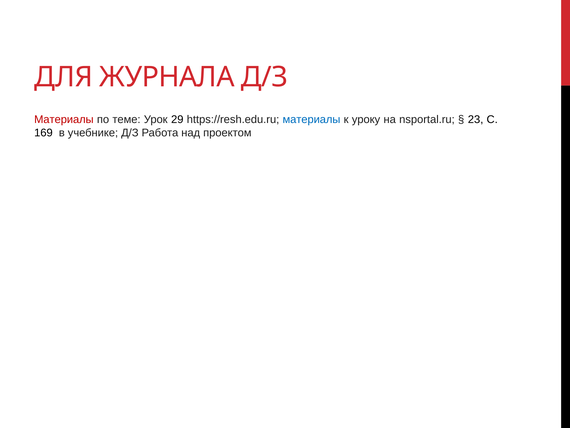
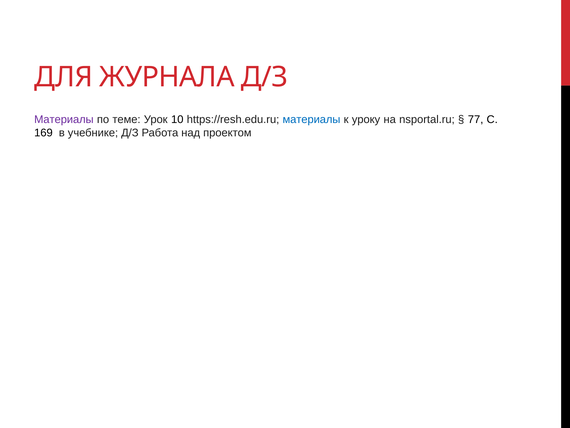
Материалы at (64, 120) colour: red -> purple
29: 29 -> 10
23: 23 -> 77
